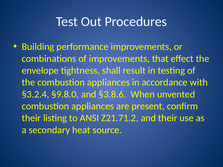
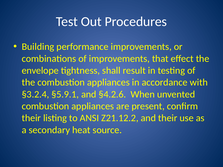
§9.8.0: §9.8.0 -> §5.9.1
§3.8.6: §3.8.6 -> §4.2.6
Z21.71.2: Z21.71.2 -> Z21.12.2
